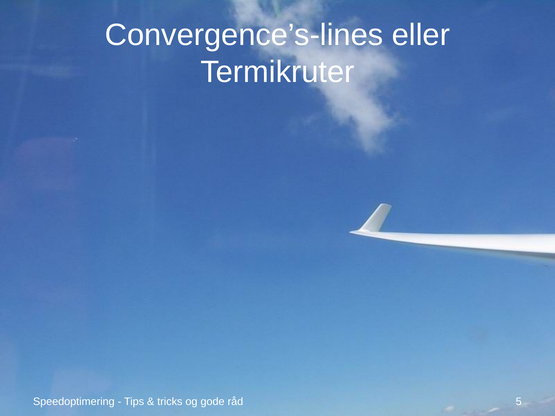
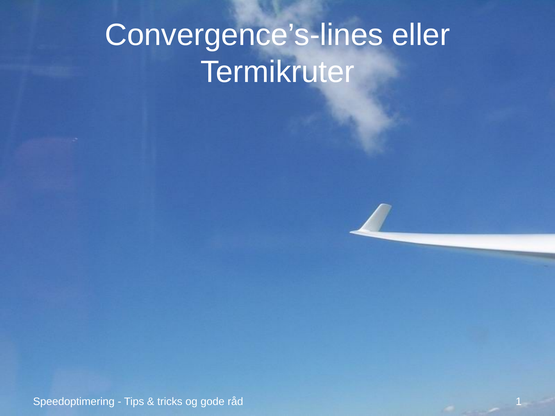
5: 5 -> 1
